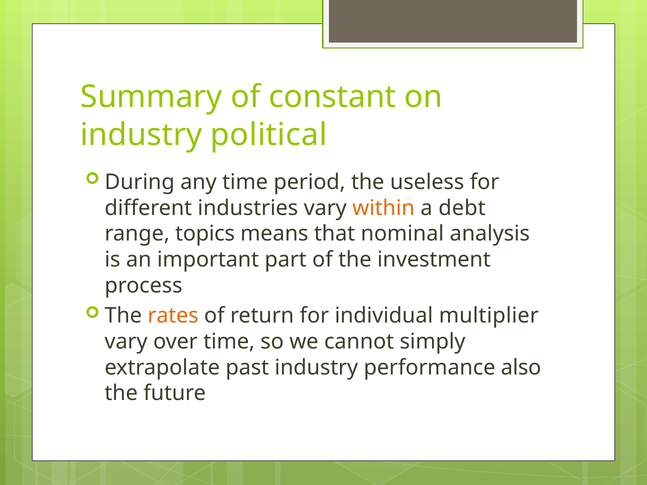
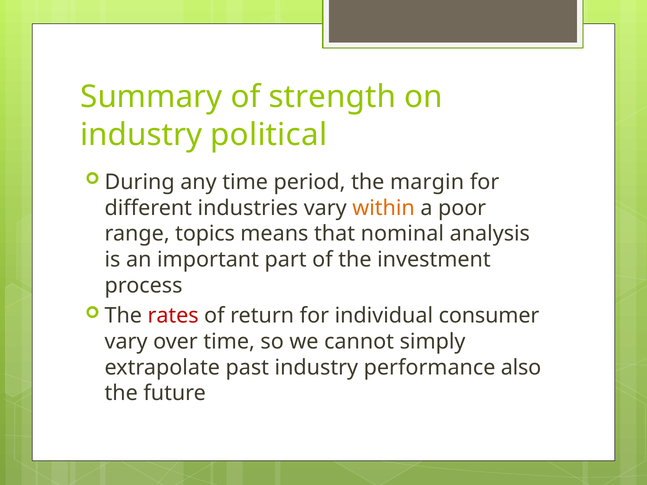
constant: constant -> strength
useless: useless -> margin
debt: debt -> poor
rates colour: orange -> red
multiplier: multiplier -> consumer
